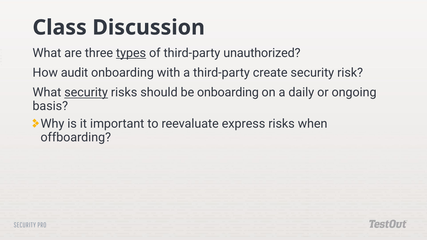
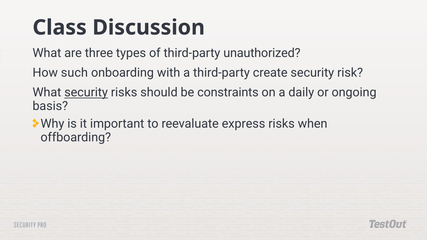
types underline: present -> none
audit: audit -> such
be onboarding: onboarding -> constraints
